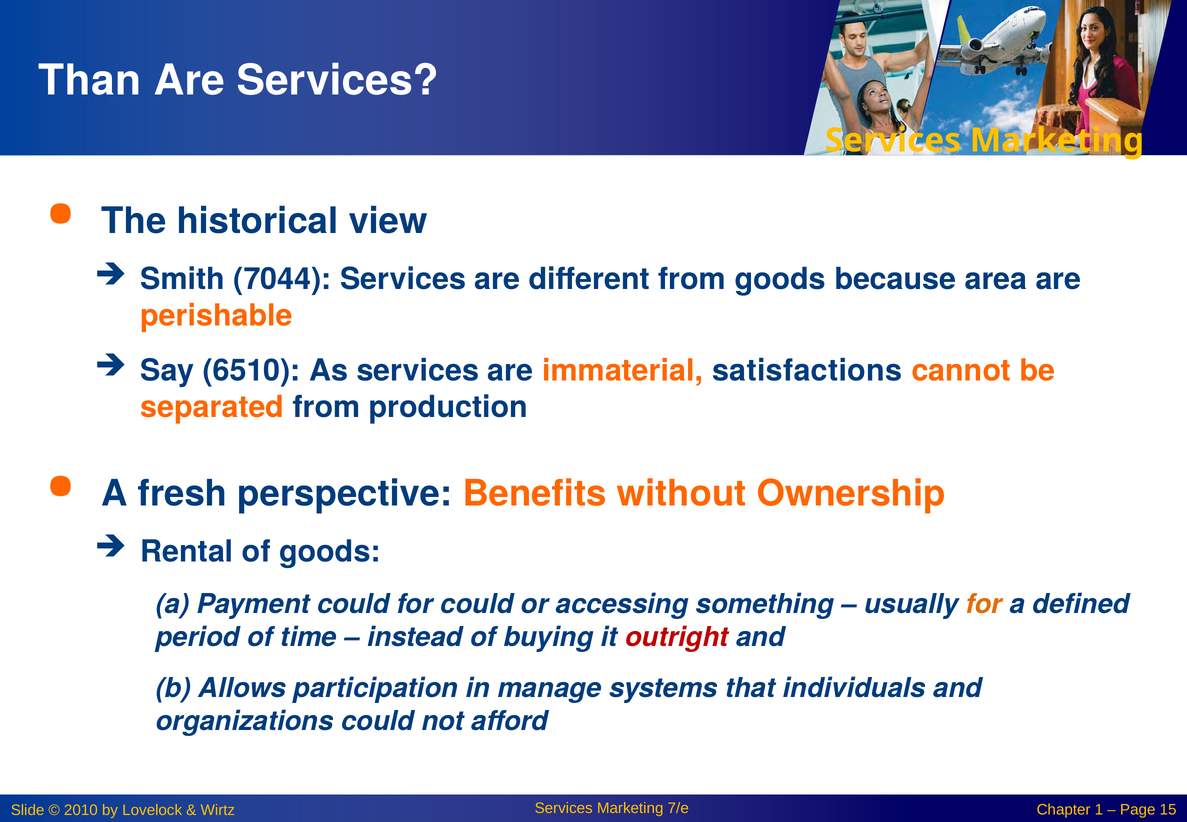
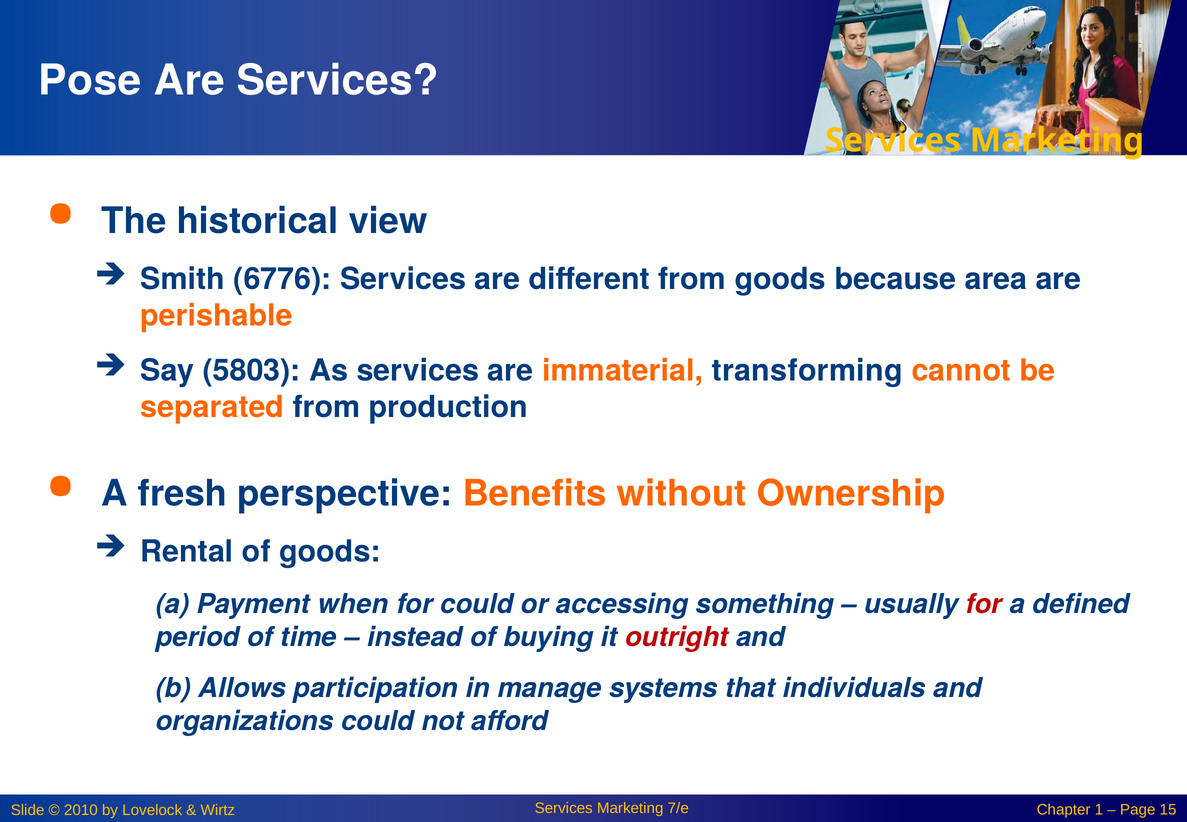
Than: Than -> Pose
7044: 7044 -> 6776
6510: 6510 -> 5803
satisfactions: satisfactions -> transforming
Payment could: could -> when
for at (984, 604) colour: orange -> red
